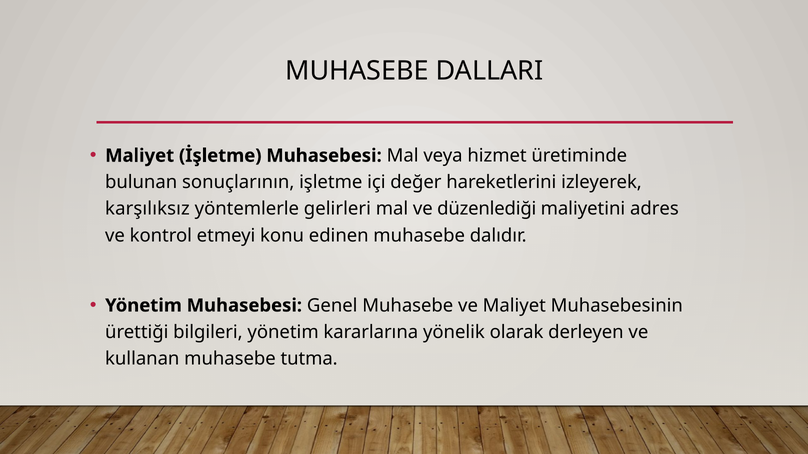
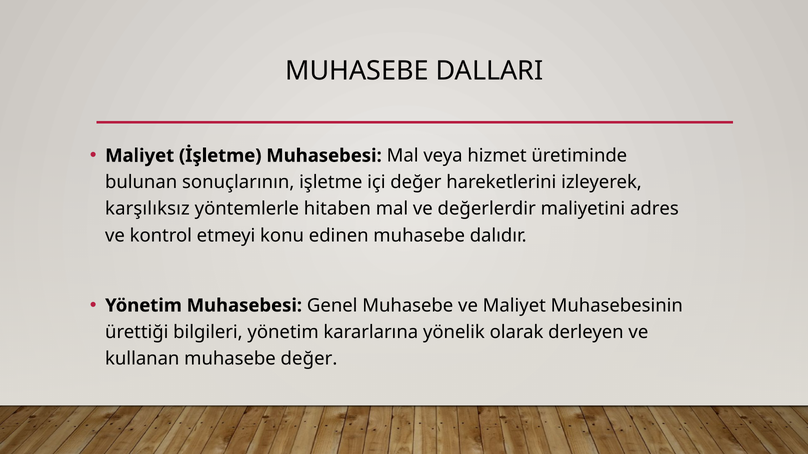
gelirleri: gelirleri -> hitaben
düzenlediği: düzenlediği -> değerlerdir
muhasebe tutma: tutma -> değer
